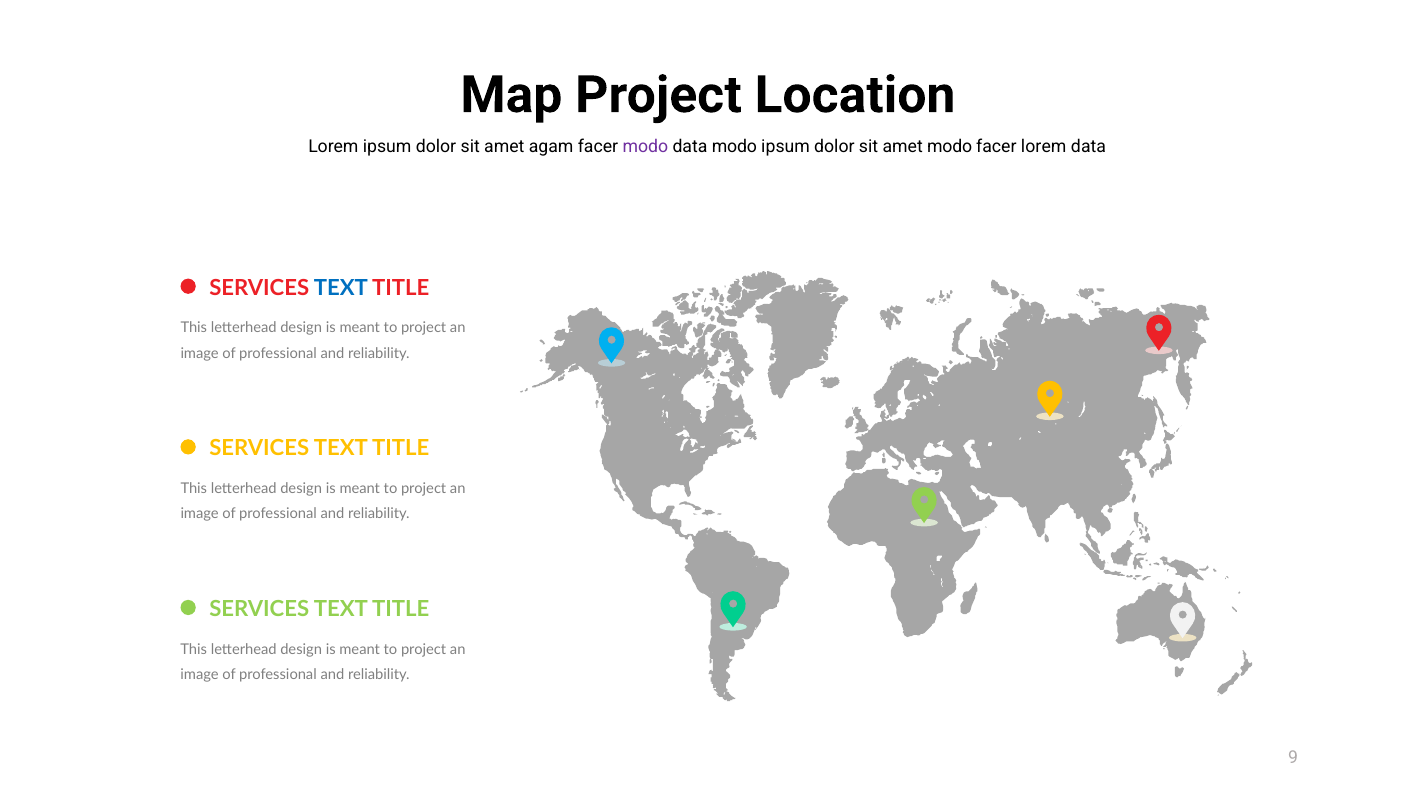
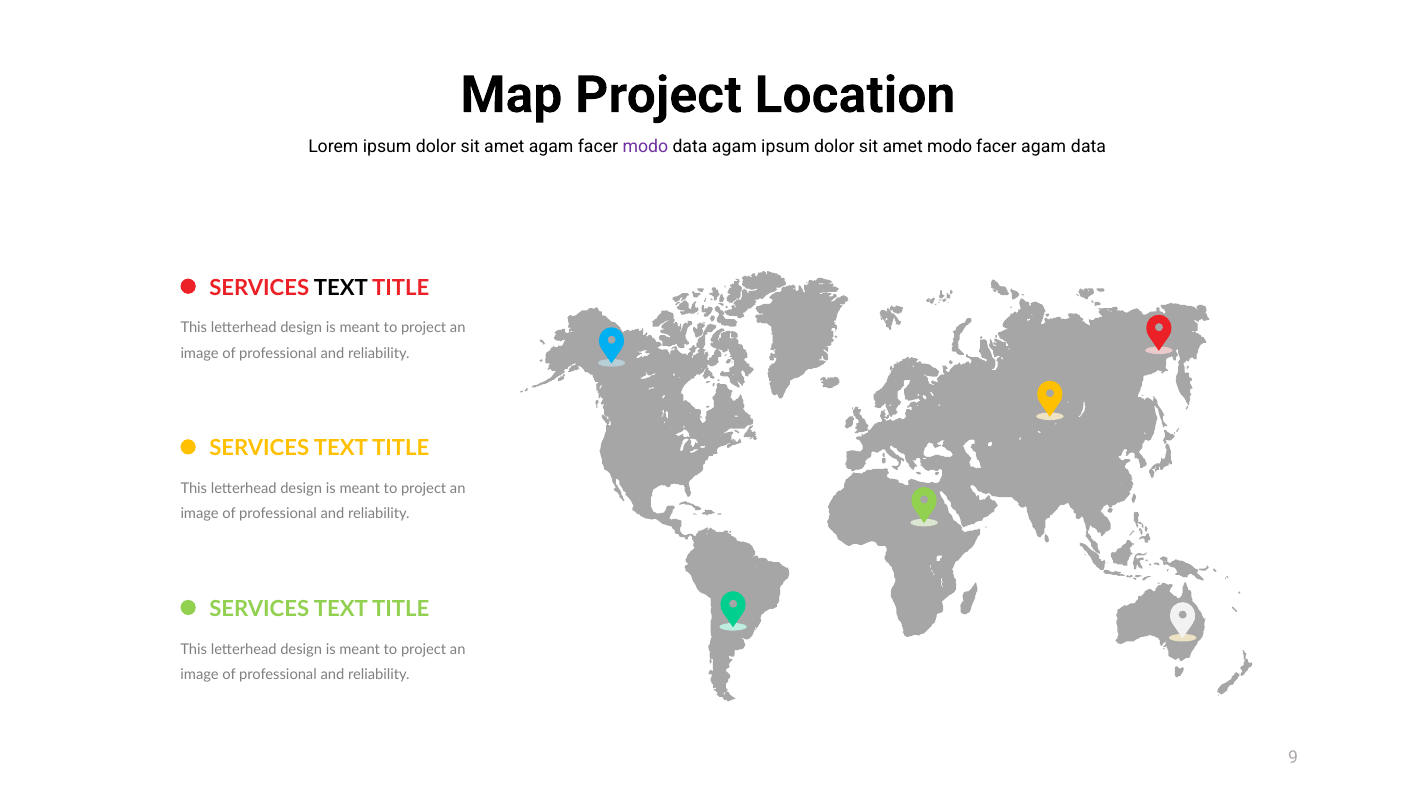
data modo: modo -> agam
facer lorem: lorem -> agam
TEXT at (341, 288) colour: blue -> black
